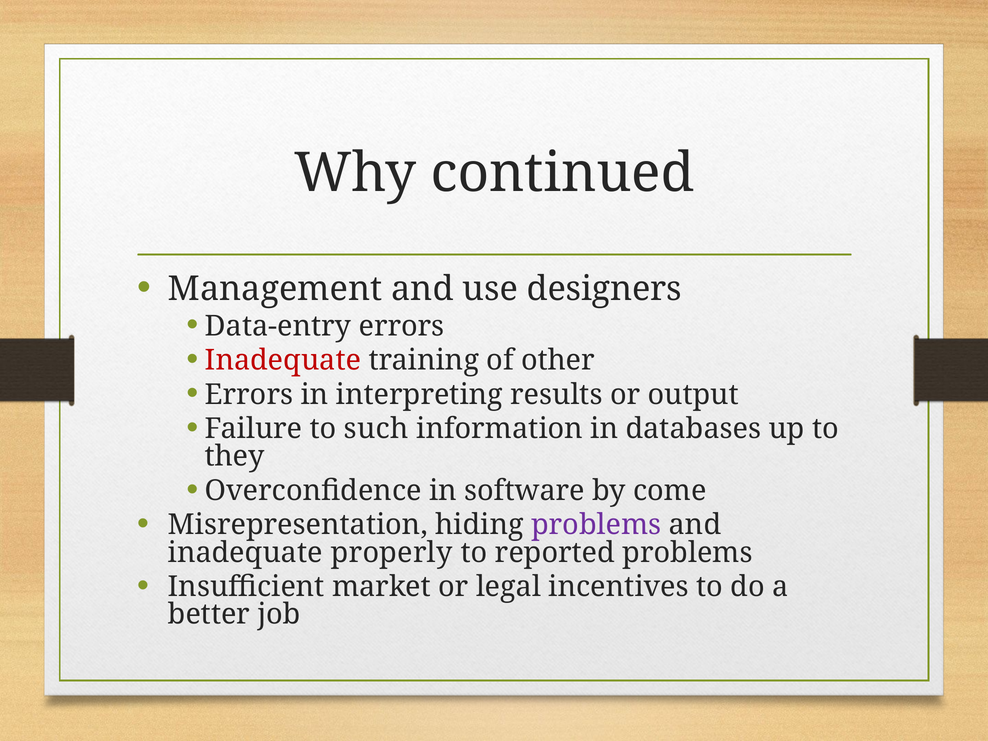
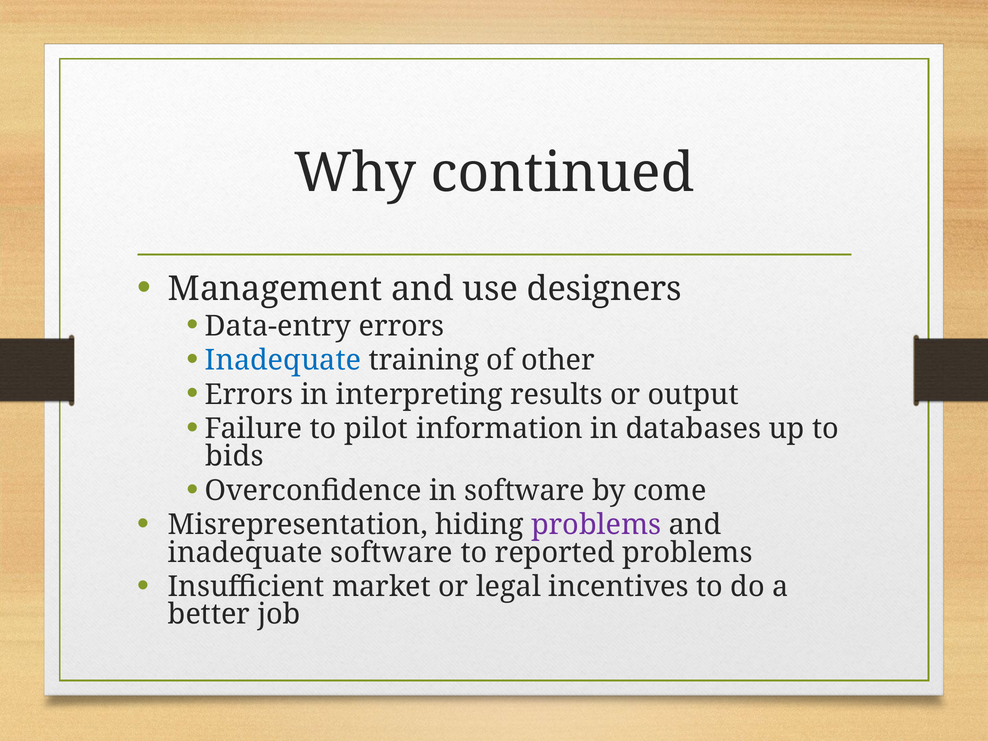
Inadequate at (283, 360) colour: red -> blue
such: such -> pilot
they: they -> bids
inadequate properly: properly -> software
